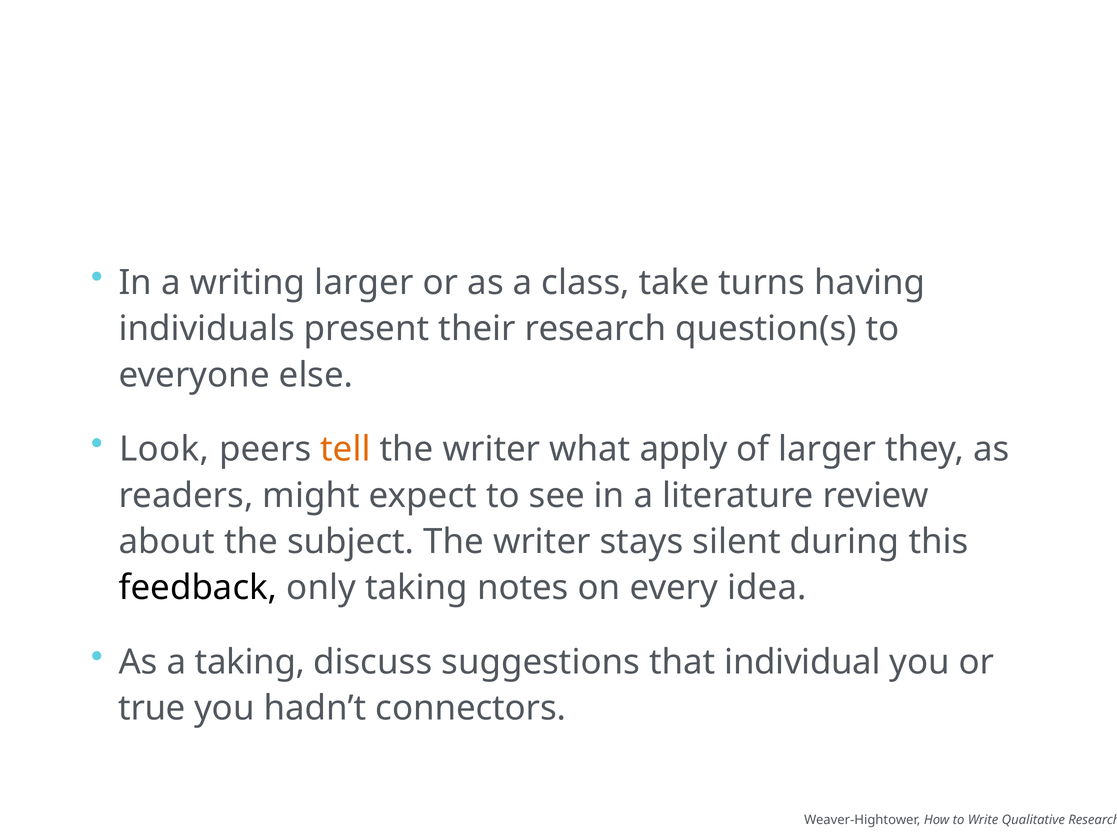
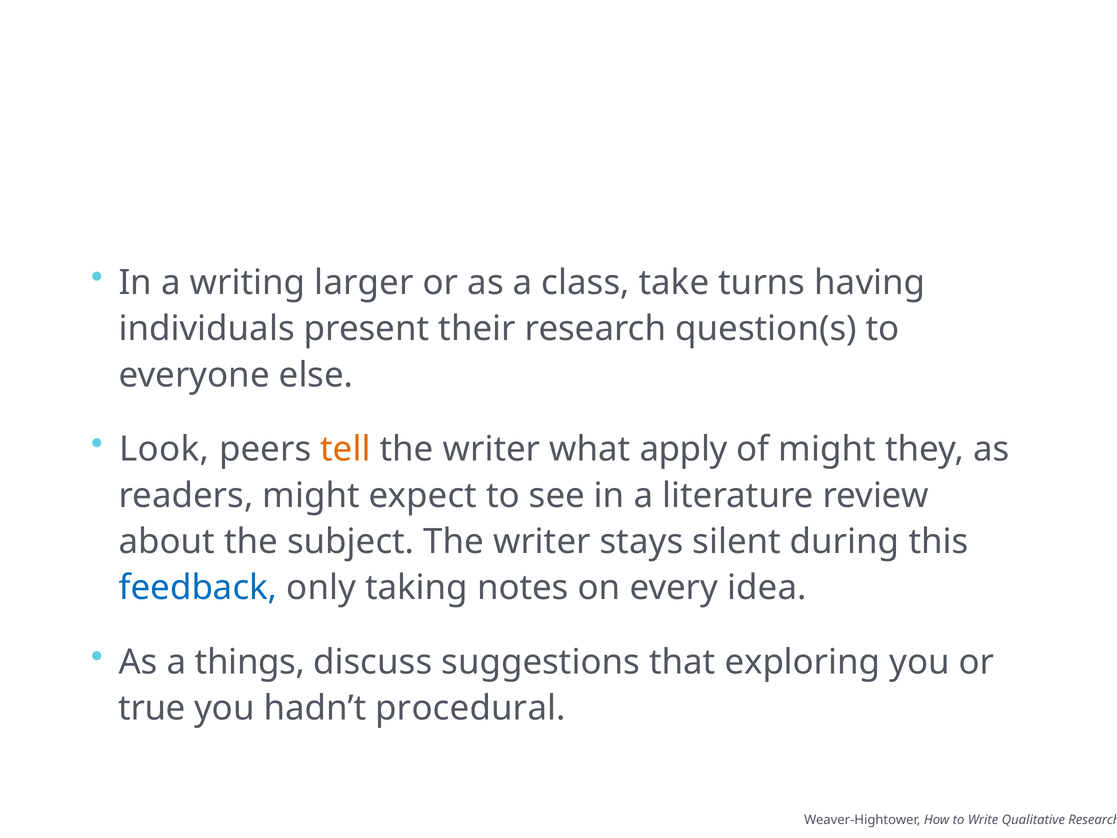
of larger: larger -> might
feedback colour: black -> blue
a taking: taking -> things
individual: individual -> exploring
connectors: connectors -> procedural
